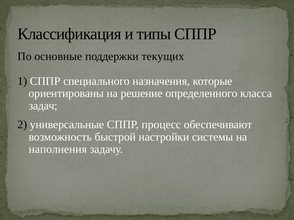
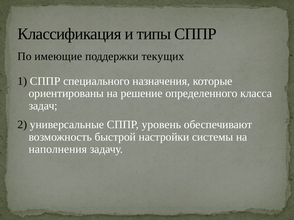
основные: основные -> имеющие
процесс: процесс -> уровень
